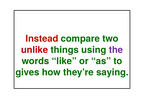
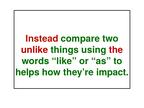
the colour: purple -> red
gives: gives -> helps
saying: saying -> impact
